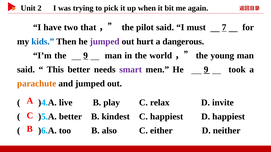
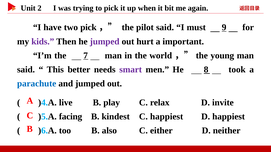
two that: that -> pick
7: 7 -> 9
kids colour: blue -> purple
dangerous: dangerous -> important
the 9: 9 -> 7
He 9: 9 -> 8
parachute colour: orange -> blue
)5.A better: better -> facing
